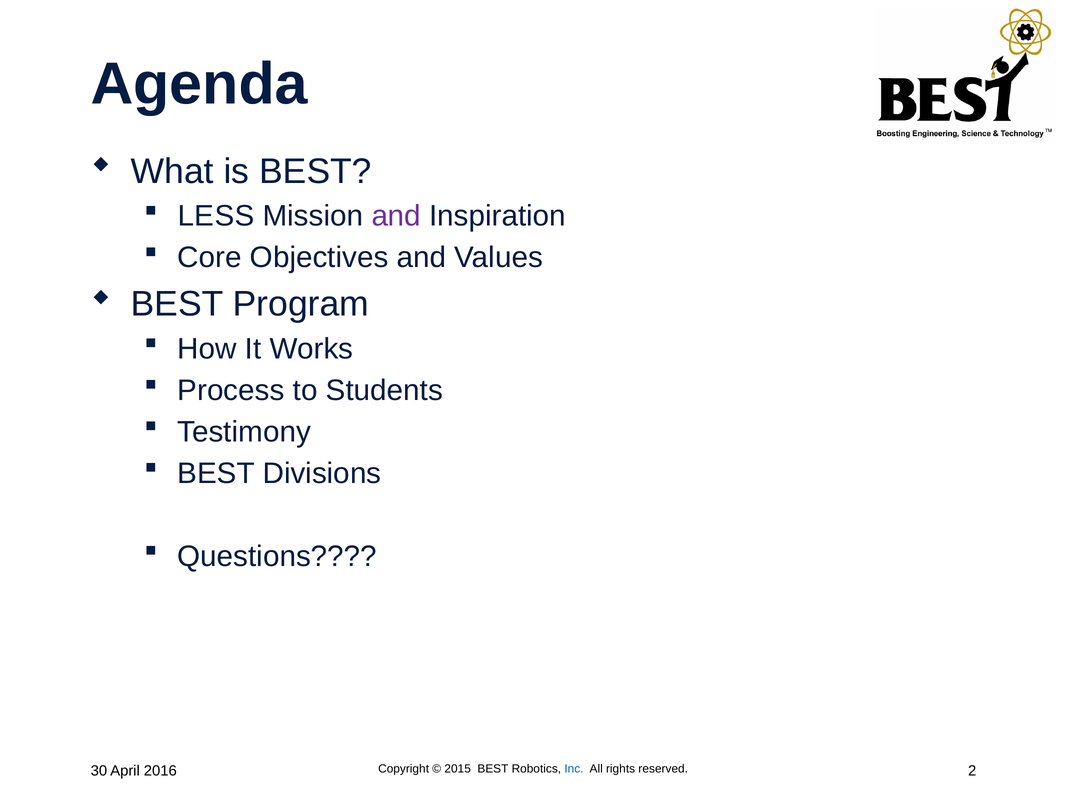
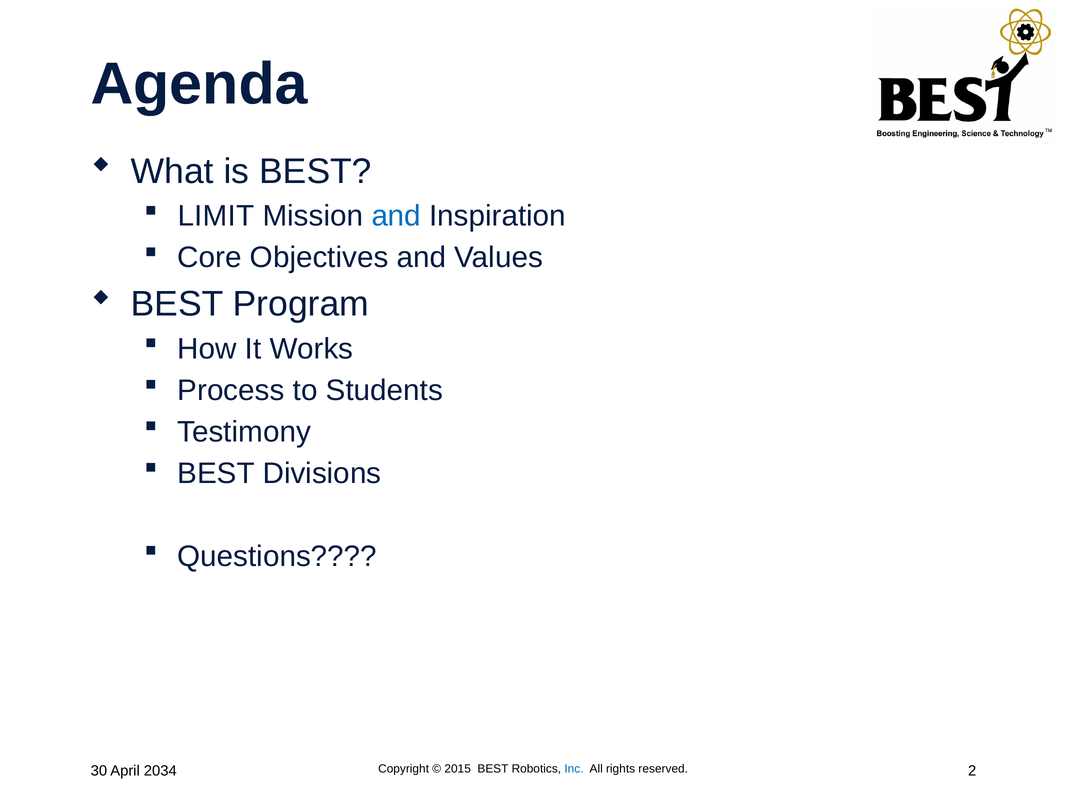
LESS: LESS -> LIMIT
and at (396, 216) colour: purple -> blue
2016: 2016 -> 2034
